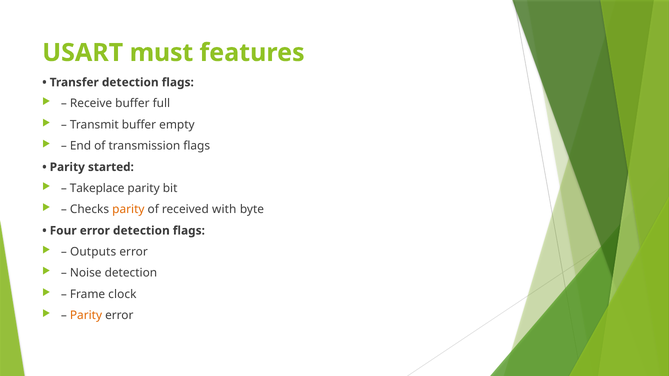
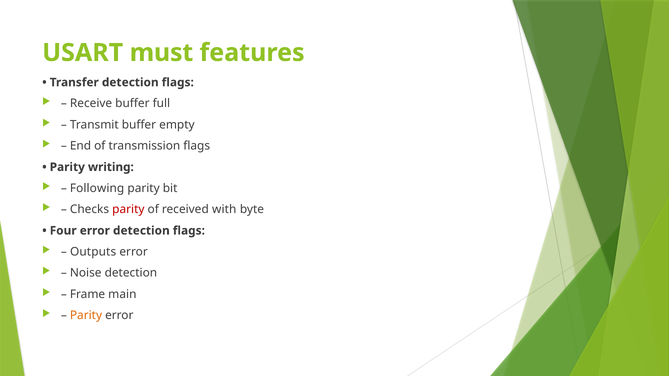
started: started -> writing
Takeplace: Takeplace -> Following
parity at (128, 210) colour: orange -> red
clock: clock -> main
